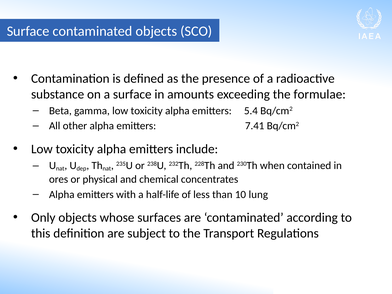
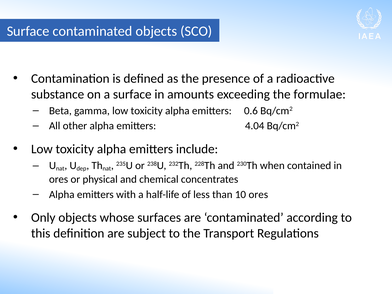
5.4: 5.4 -> 0.6
7.41: 7.41 -> 4.04
10 lung: lung -> ores
